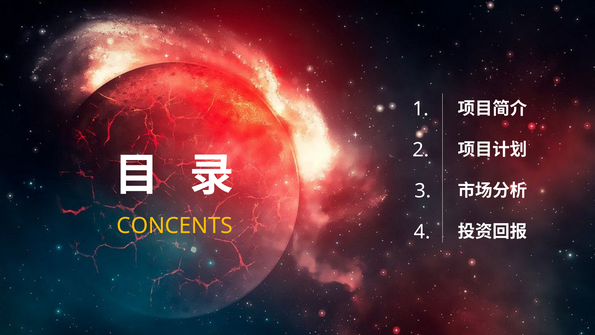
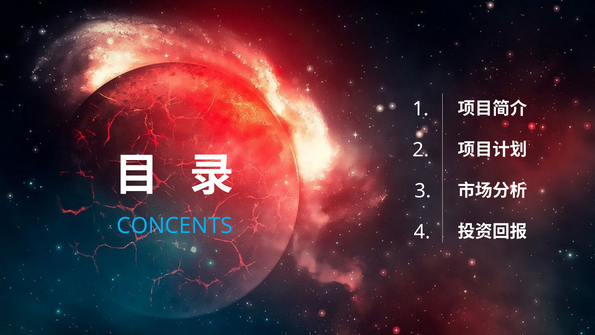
CONCENTS colour: yellow -> light blue
